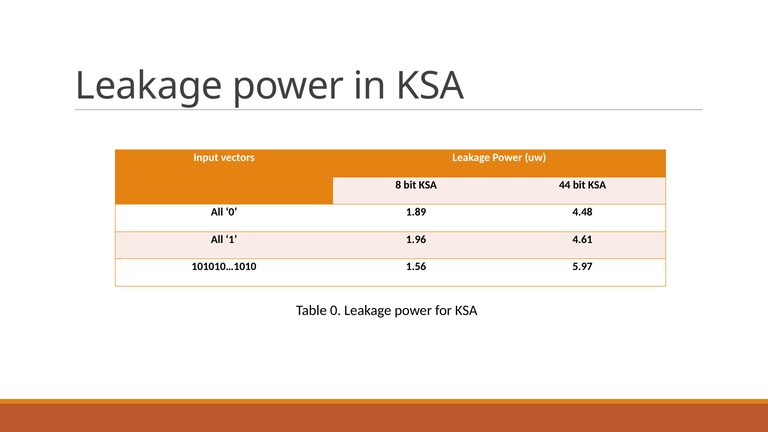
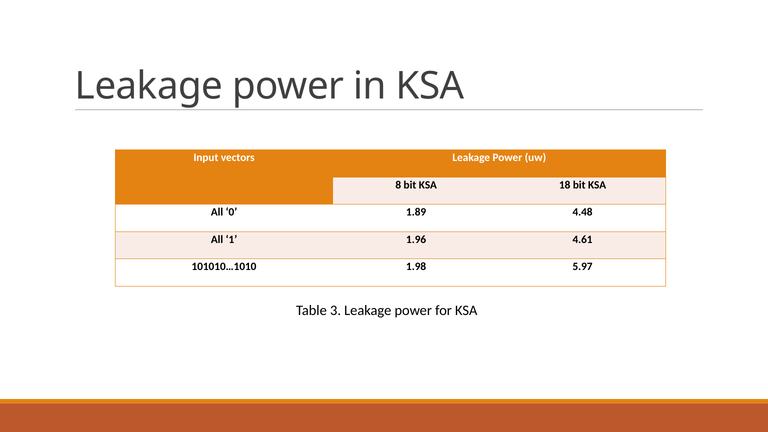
44: 44 -> 18
1.56: 1.56 -> 1.98
Table 0: 0 -> 3
